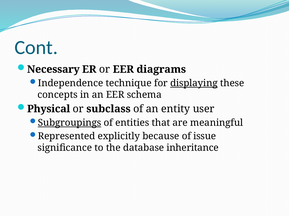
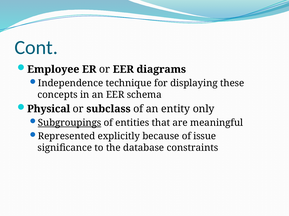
Necessary: Necessary -> Employee
displaying underline: present -> none
user: user -> only
inheritance: inheritance -> constraints
